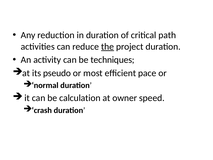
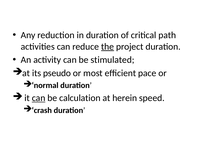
techniques: techniques -> stimulated
can at (39, 98) underline: none -> present
owner: owner -> herein
